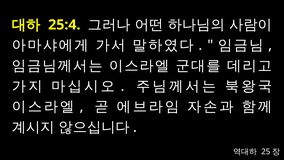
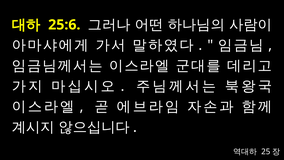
25:4: 25:4 -> 25:6
